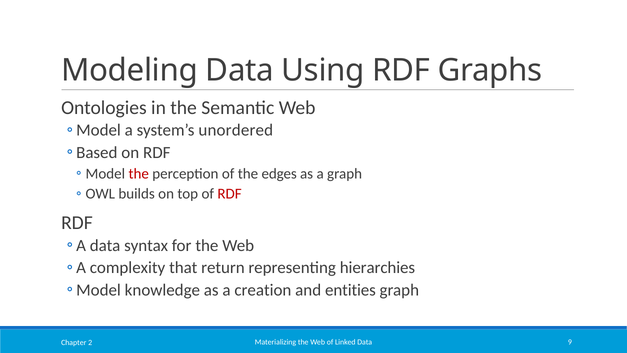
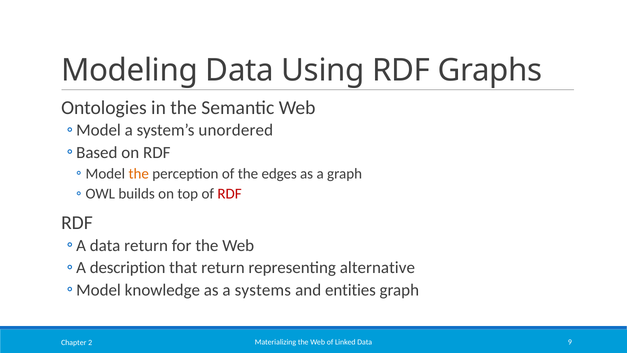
the at (139, 174) colour: red -> orange
data syntax: syntax -> return
complexity: complexity -> description
hierarchies: hierarchies -> alternative
creation: creation -> systems
